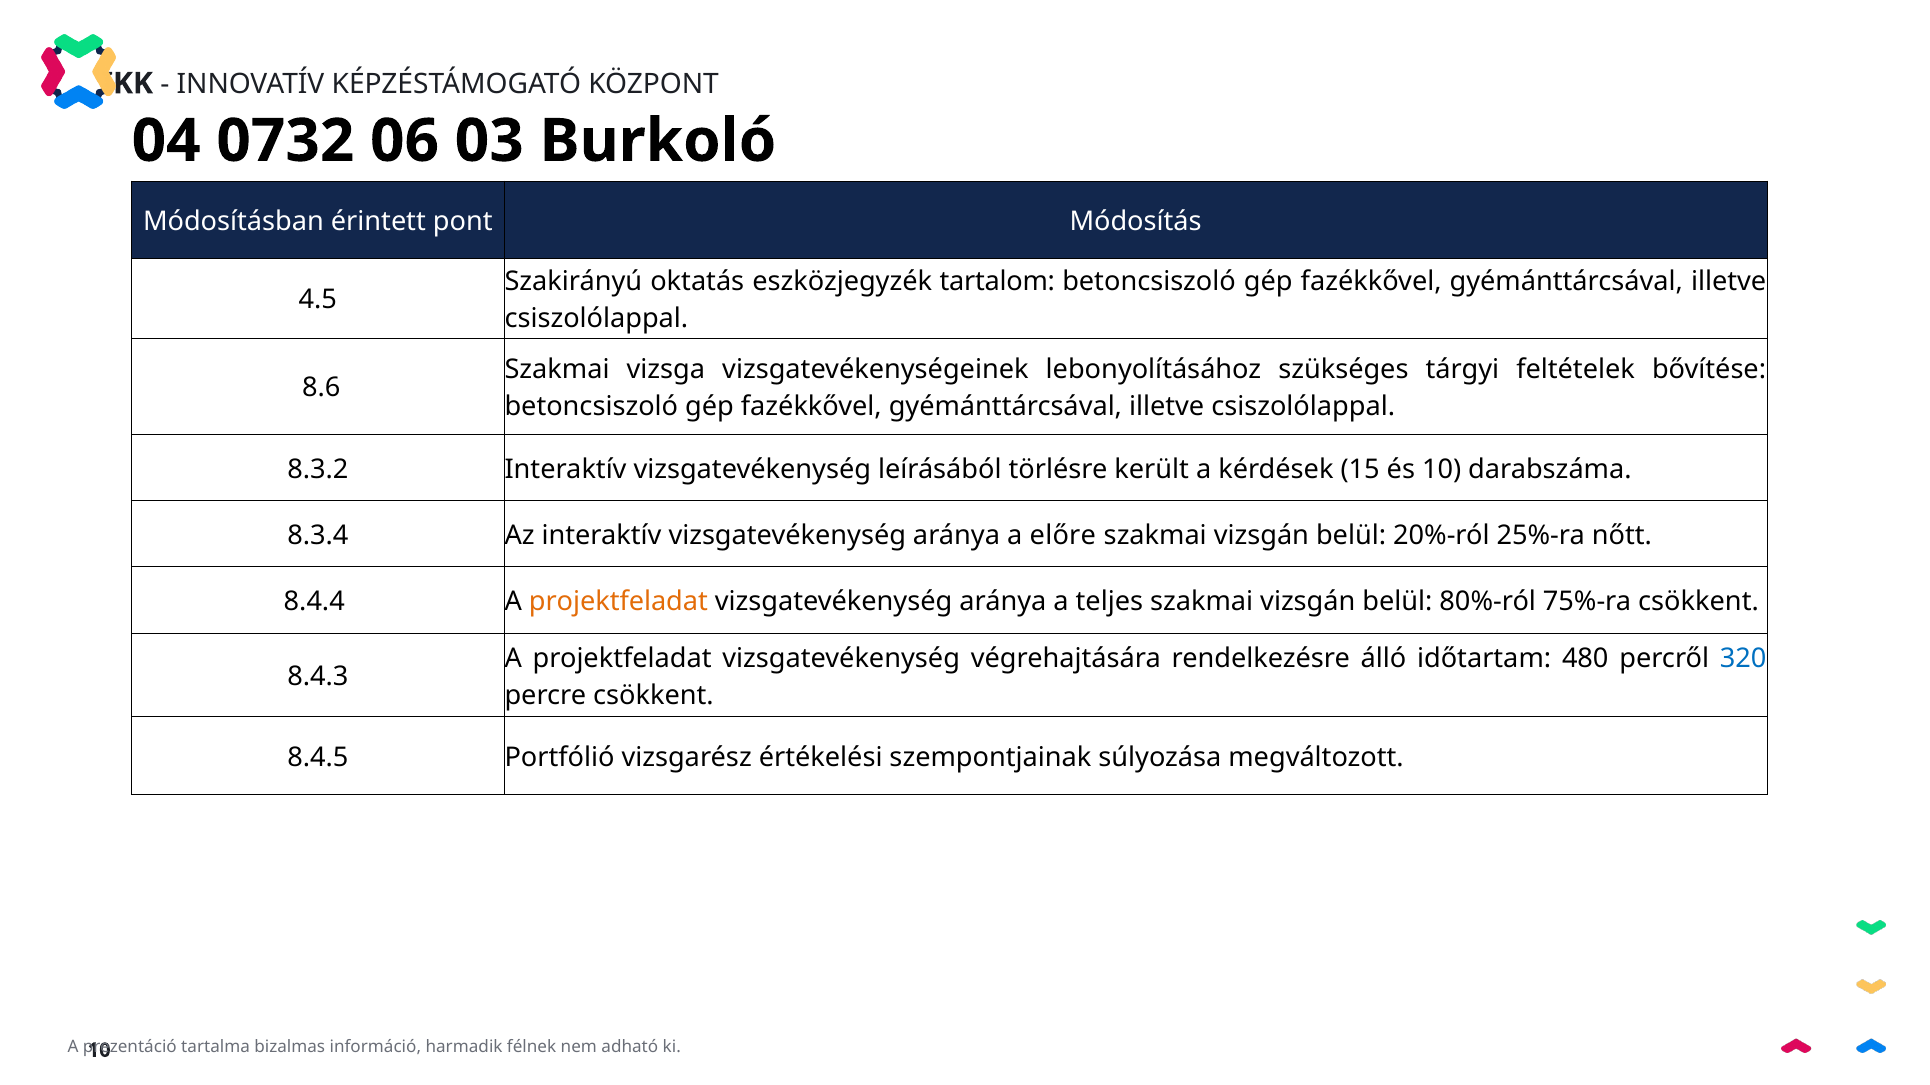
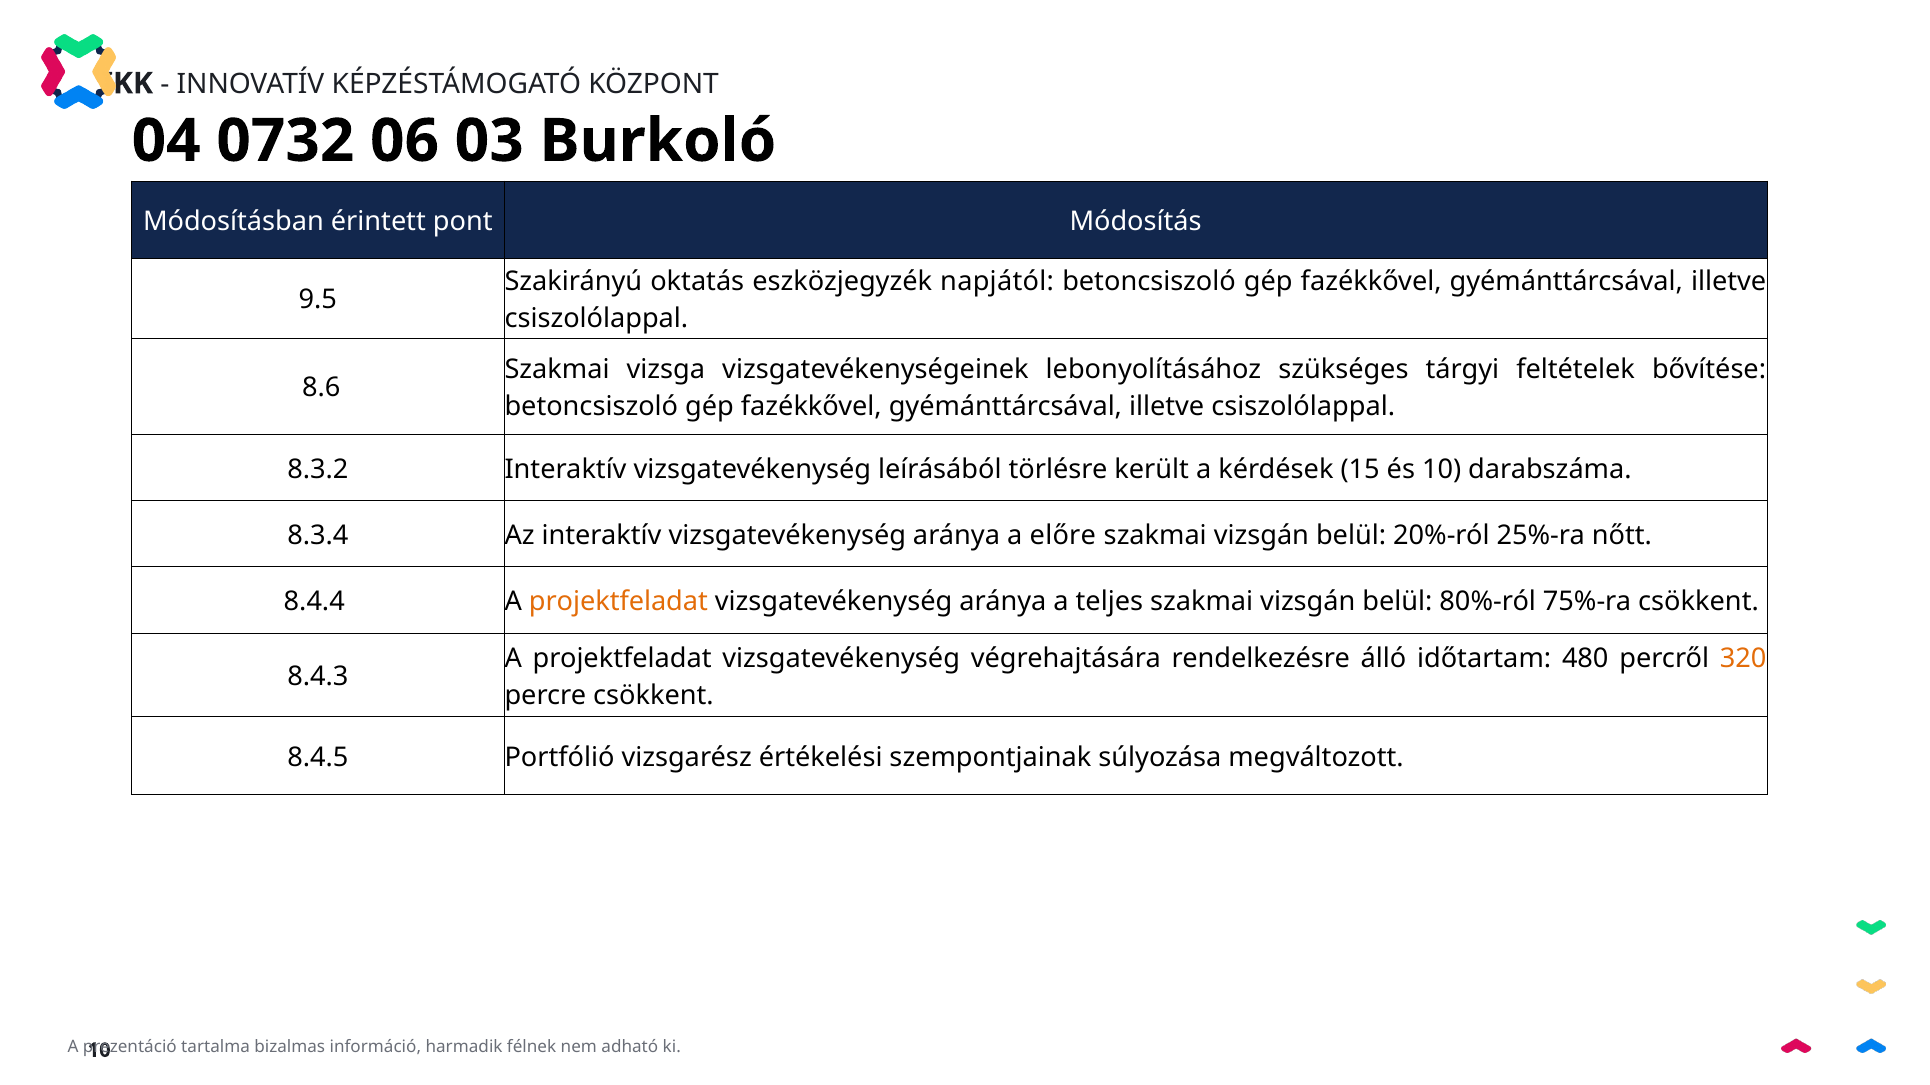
tartalom: tartalom -> napjától
4.5: 4.5 -> 9.5
320 colour: blue -> orange
